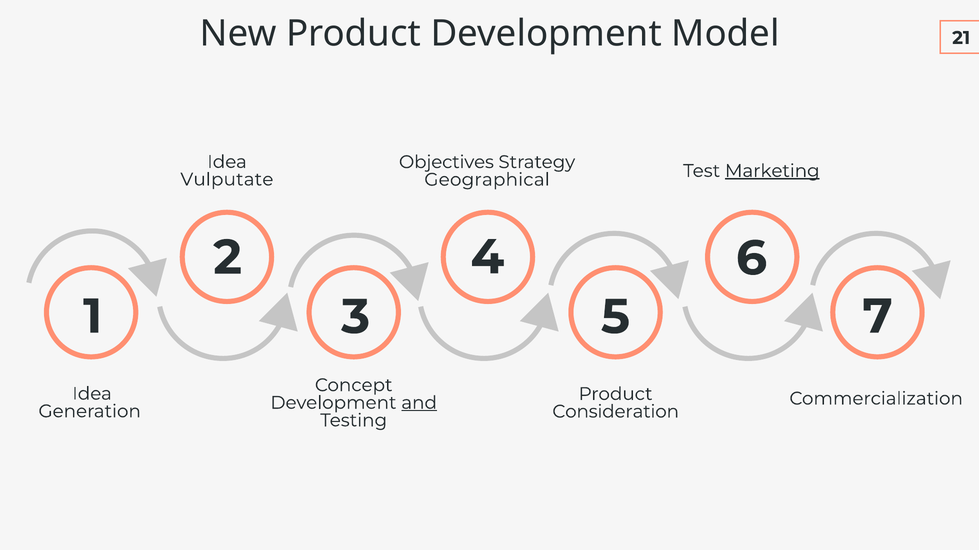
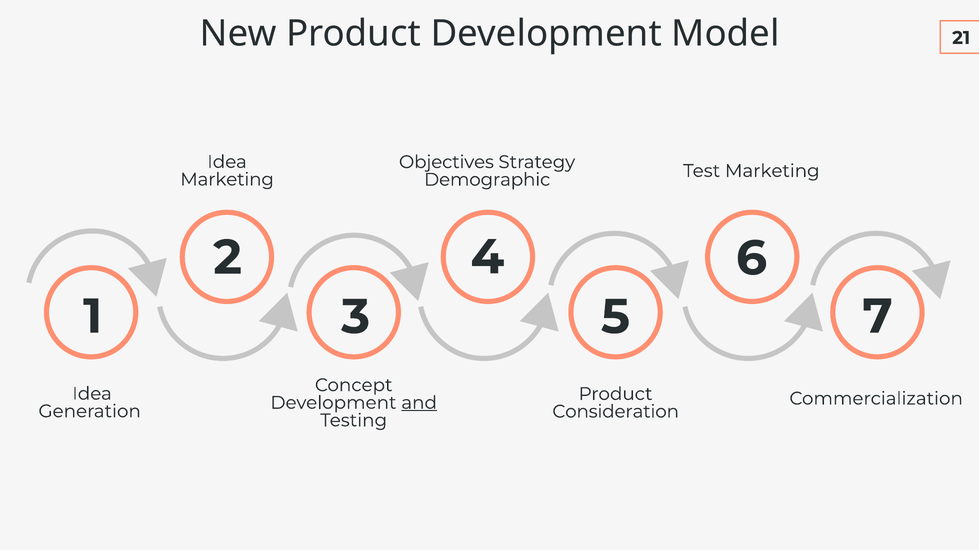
Marketing at (772, 171) underline: present -> none
Vulputate at (227, 180): Vulputate -> Marketing
Geographical: Geographical -> Demographic
